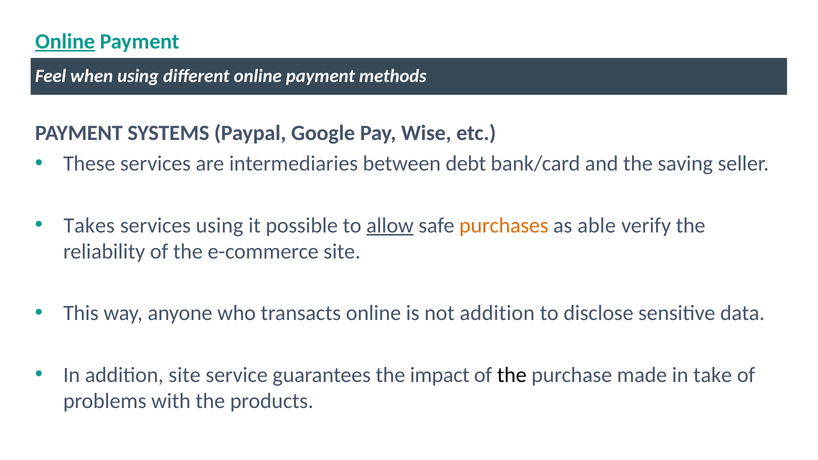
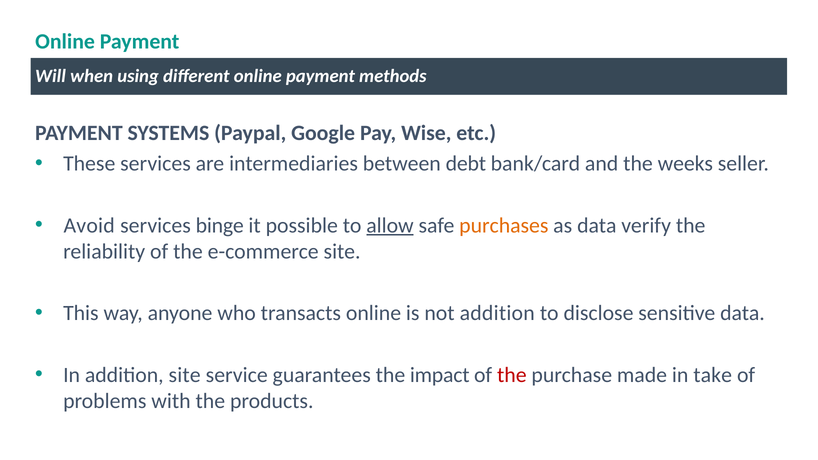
Online at (65, 41) underline: present -> none
Feel: Feel -> Will
saving: saving -> weeks
Takes: Takes -> Avoid
services using: using -> binge
as able: able -> data
the at (512, 375) colour: black -> red
